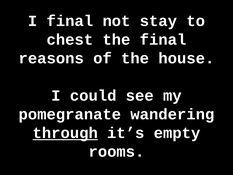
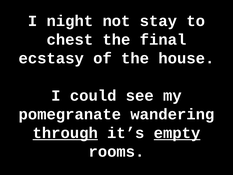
I final: final -> night
reasons: reasons -> ecstasy
empty underline: none -> present
